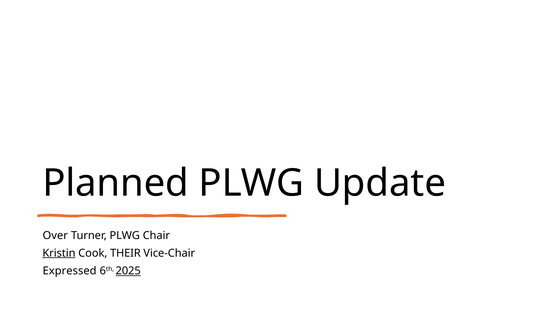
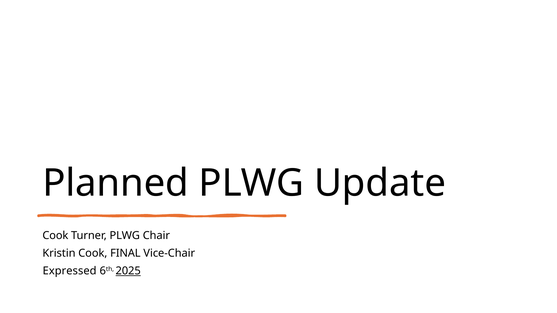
Over at (55, 236): Over -> Cook
Kristin underline: present -> none
THEIR: THEIR -> FINAL
